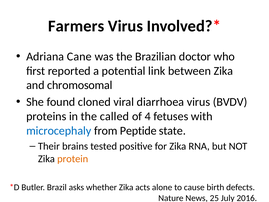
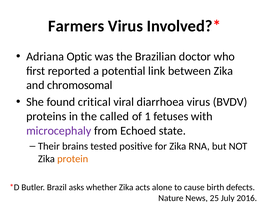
Cane: Cane -> Optic
cloned: cloned -> critical
4: 4 -> 1
microcephaly colour: blue -> purple
Peptide: Peptide -> Echoed
